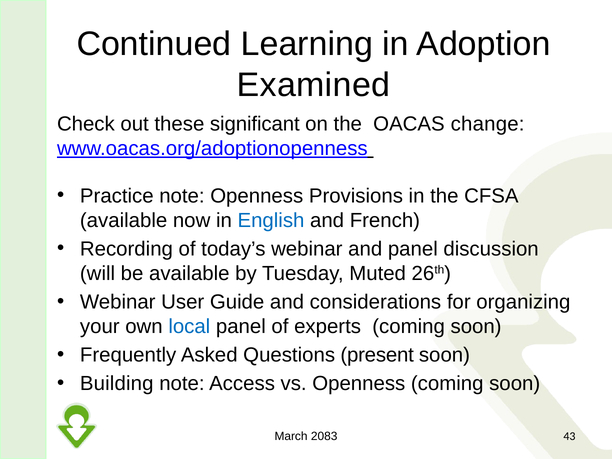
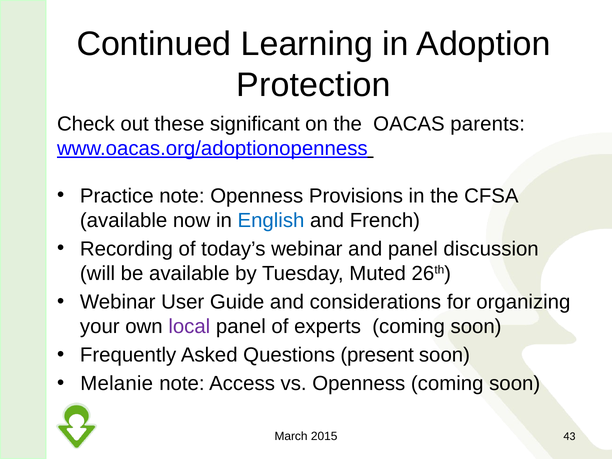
Examined: Examined -> Protection
change: change -> parents
local colour: blue -> purple
Building: Building -> Melanie
2083: 2083 -> 2015
